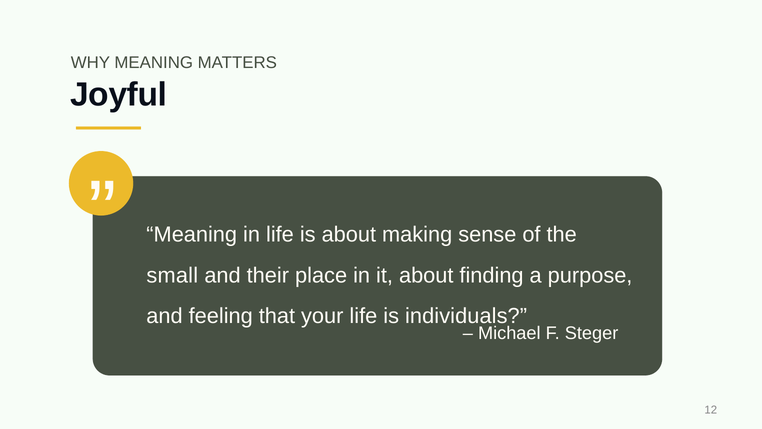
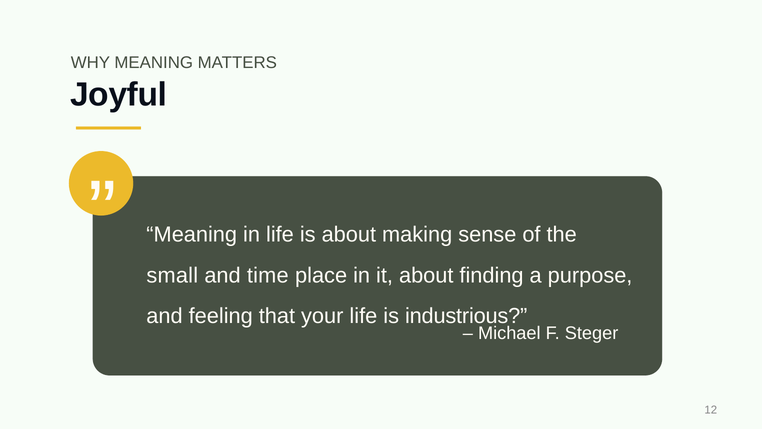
their: their -> time
individuals: individuals -> industrious
